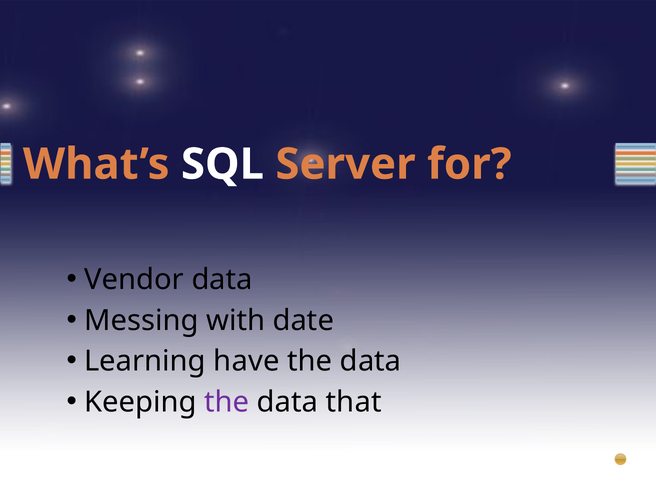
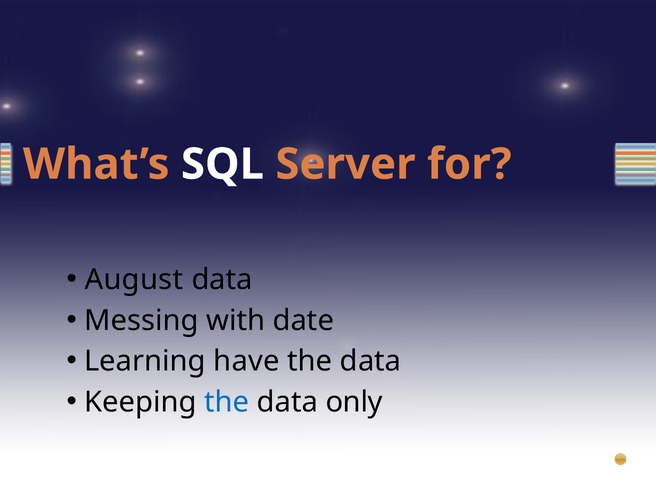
Vendor: Vendor -> August
the at (227, 402) colour: purple -> blue
that: that -> only
